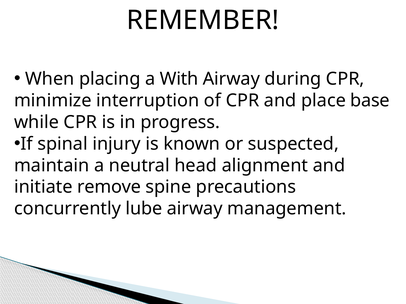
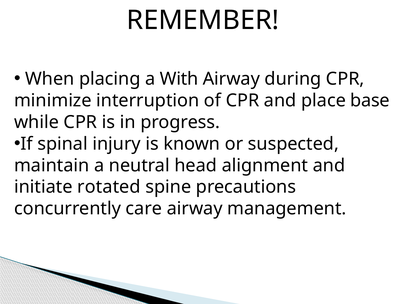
remove: remove -> rotated
lube: lube -> care
